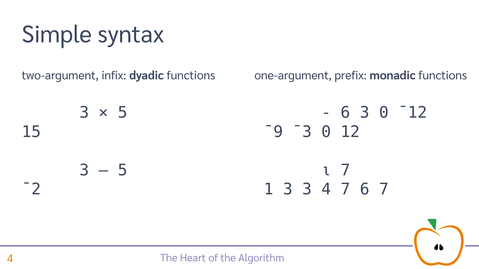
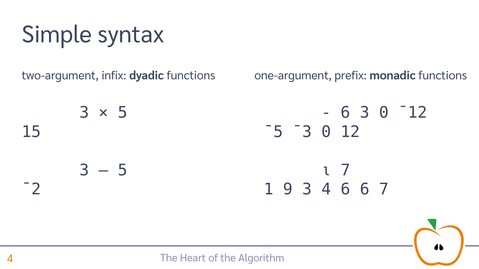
¯9: ¯9 -> ¯5
1 3: 3 -> 9
4 7: 7 -> 6
